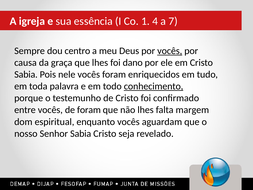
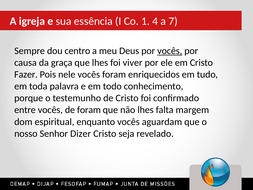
dano: dano -> viver
Sabia at (26, 74): Sabia -> Fazer
conhecimento underline: present -> none
Senhor Sabia: Sabia -> Dizer
